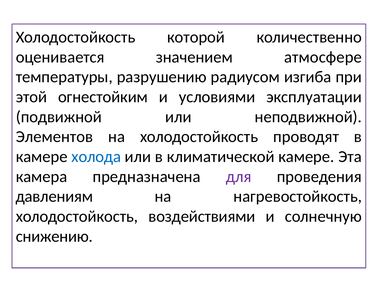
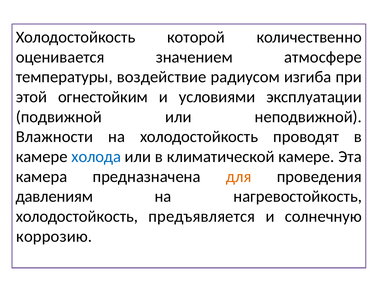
разрушению: разрушению -> воздействие
Элементов: Элементов -> Влажности
для colour: purple -> orange
воздействиями: воздействиями -> предъявляется
снижению: снижению -> коррозию
